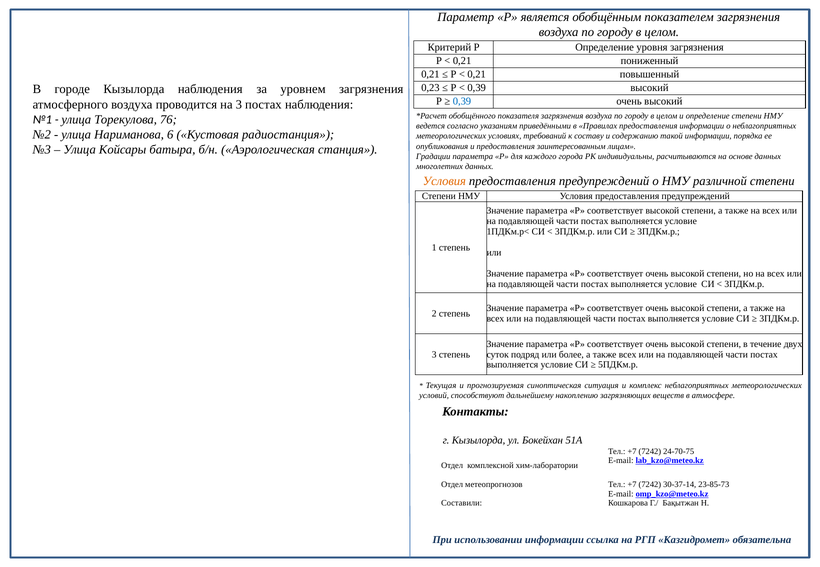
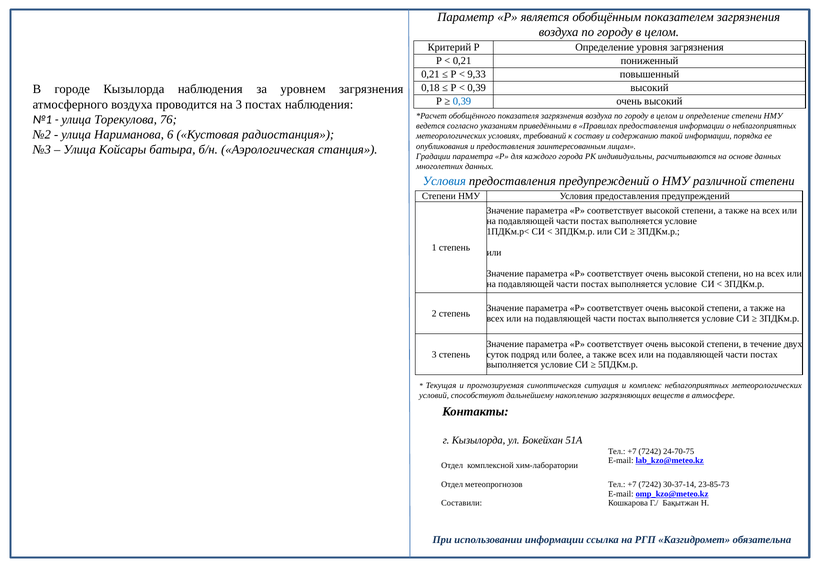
0,21 at (477, 74): 0,21 -> 9,33
0,23: 0,23 -> 0,18
Условия at (444, 181) colour: orange -> blue
